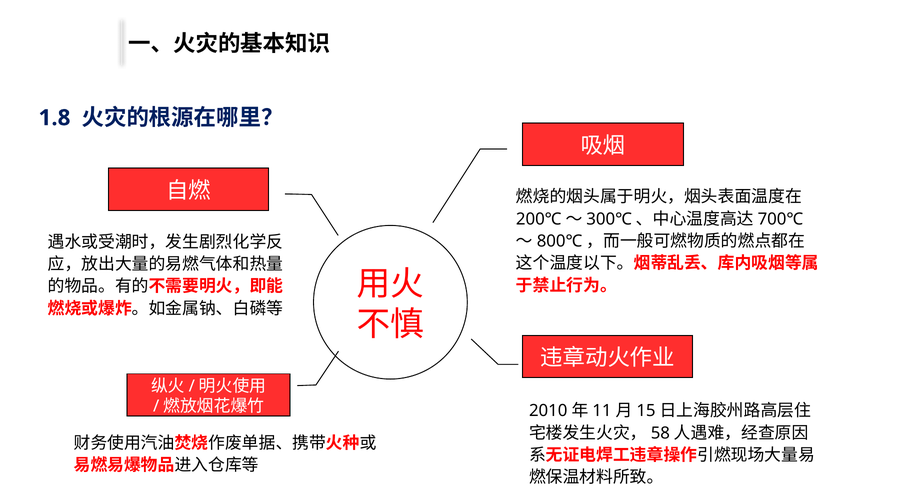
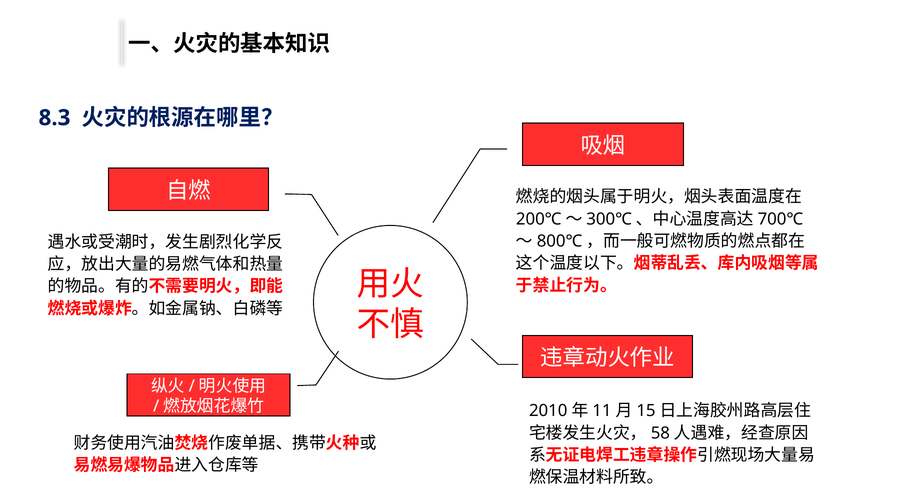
1.8: 1.8 -> 8.3
